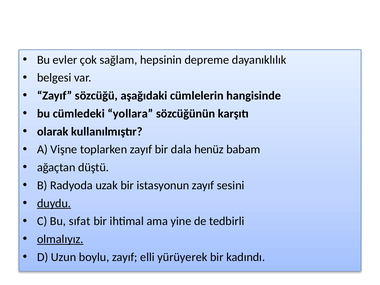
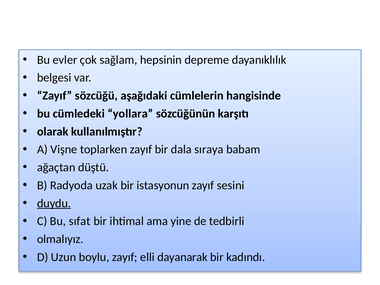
henüz: henüz -> sıraya
olmalıyız underline: present -> none
yürüyerek: yürüyerek -> dayanarak
